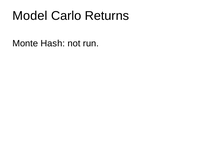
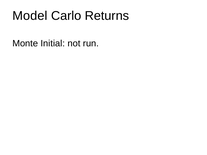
Hash: Hash -> Initial
